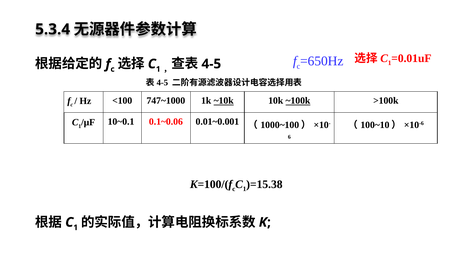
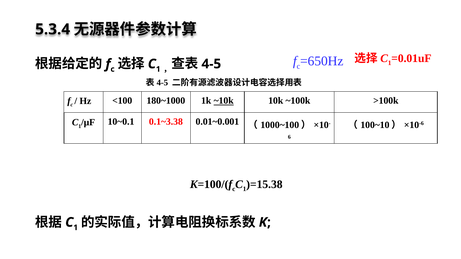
747~1000: 747~1000 -> 180~1000
~100k underline: present -> none
0.1~0.06: 0.1~0.06 -> 0.1~3.38
